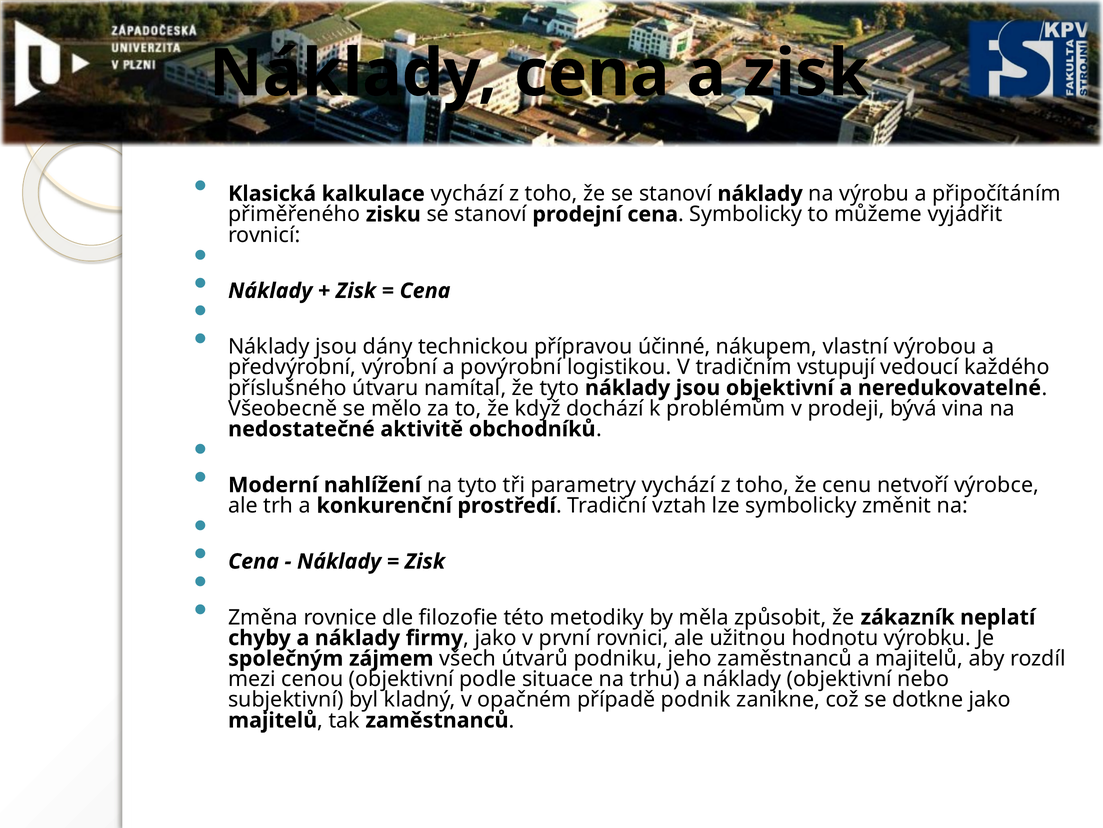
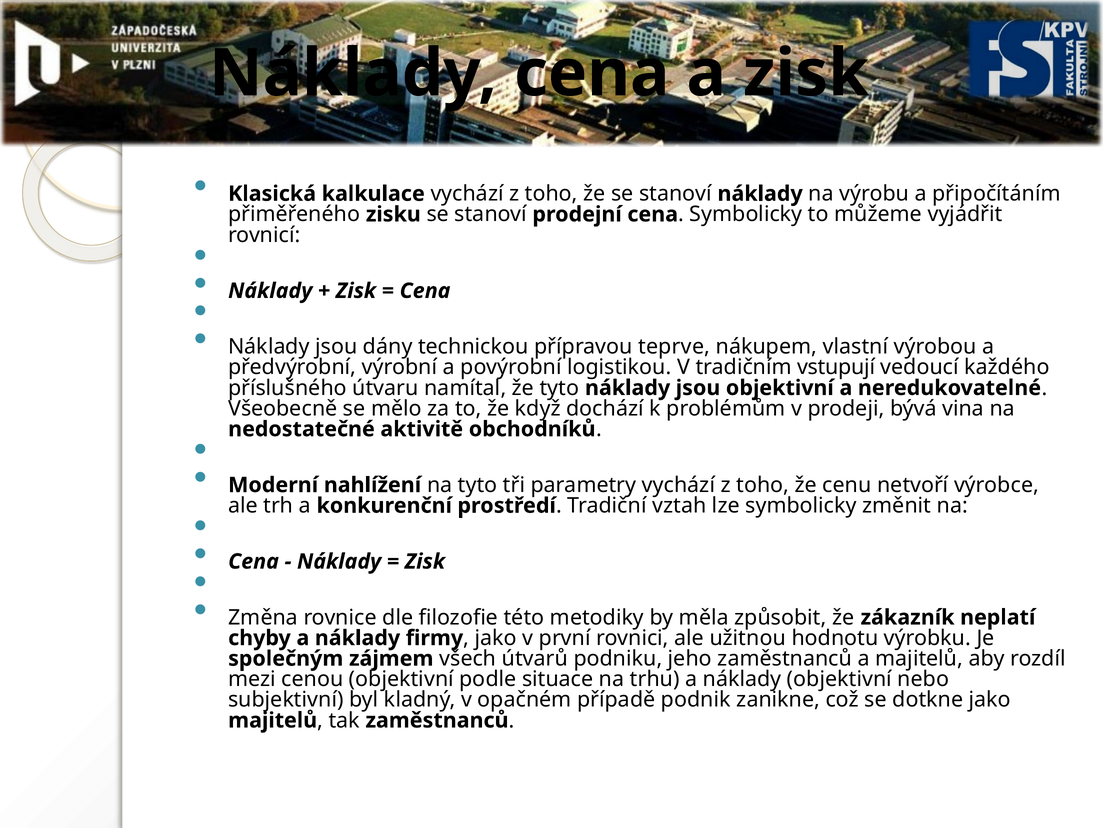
účinné: účinné -> teprve
